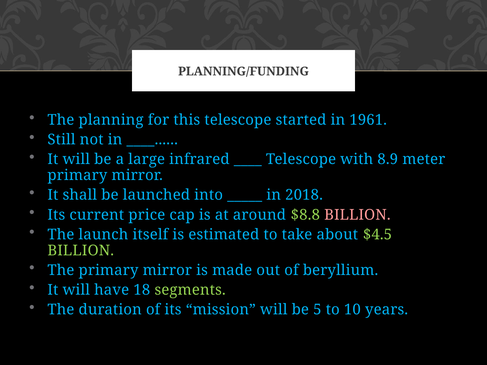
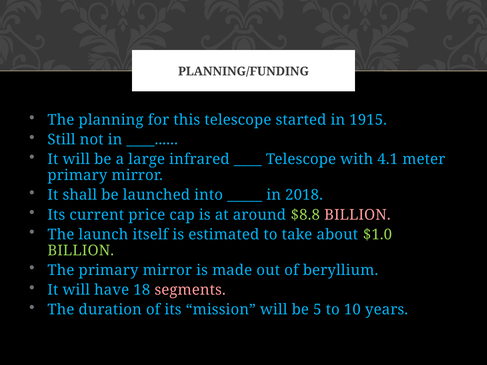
1961: 1961 -> 1915
8.9: 8.9 -> 4.1
$4.5: $4.5 -> $1.0
segments colour: light green -> pink
